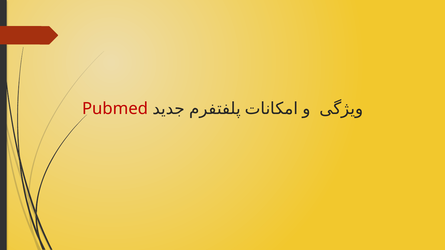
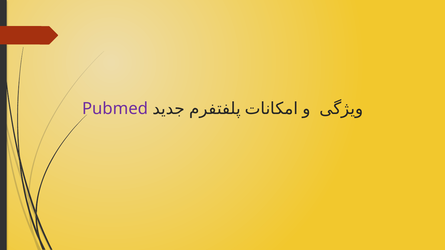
Pubmed colour: red -> purple
